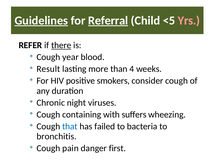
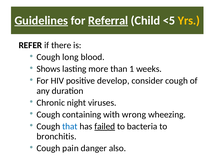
Yrs colour: pink -> yellow
there underline: present -> none
year: year -> long
Result: Result -> Shows
4: 4 -> 1
smokers: smokers -> develop
suffers: suffers -> wrong
failed underline: none -> present
first: first -> also
